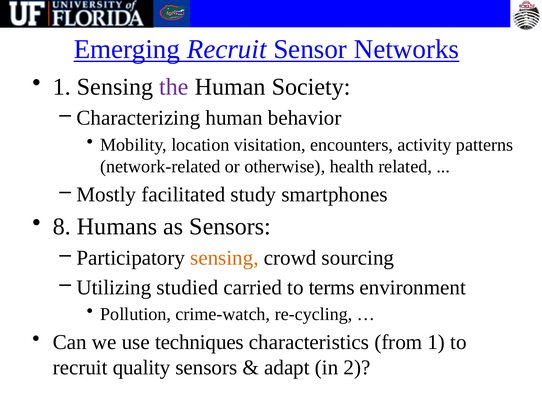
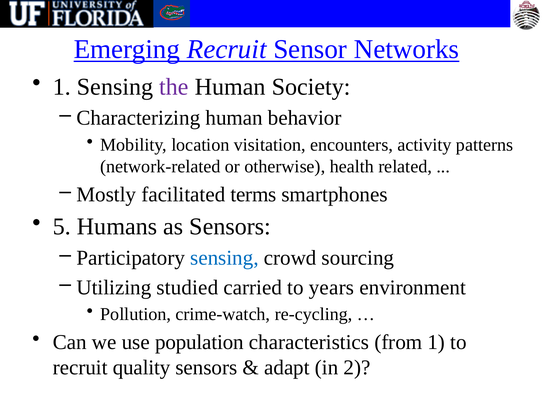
study: study -> terms
8: 8 -> 5
sensing at (224, 257) colour: orange -> blue
terms: terms -> years
techniques: techniques -> population
